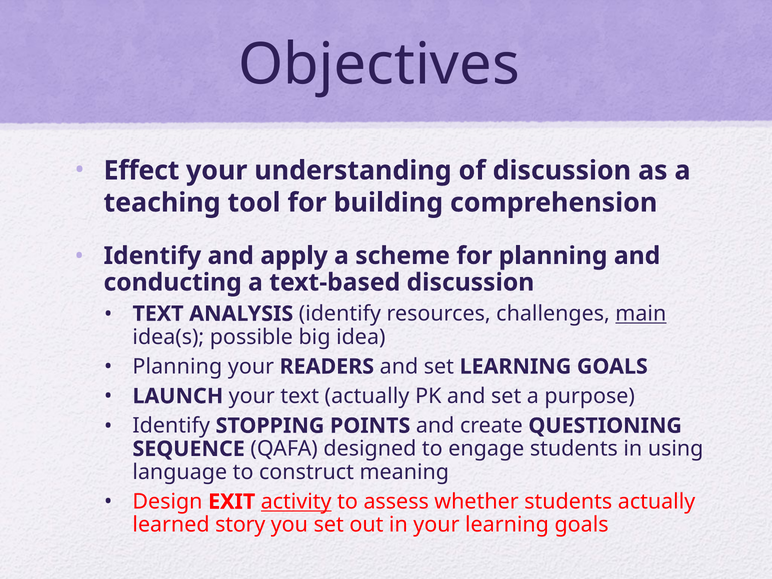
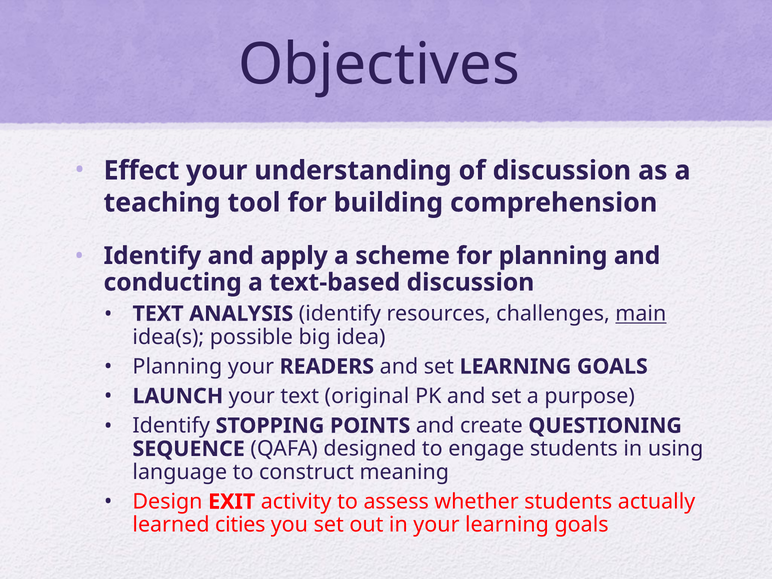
text actually: actually -> original
activity underline: present -> none
story: story -> cities
